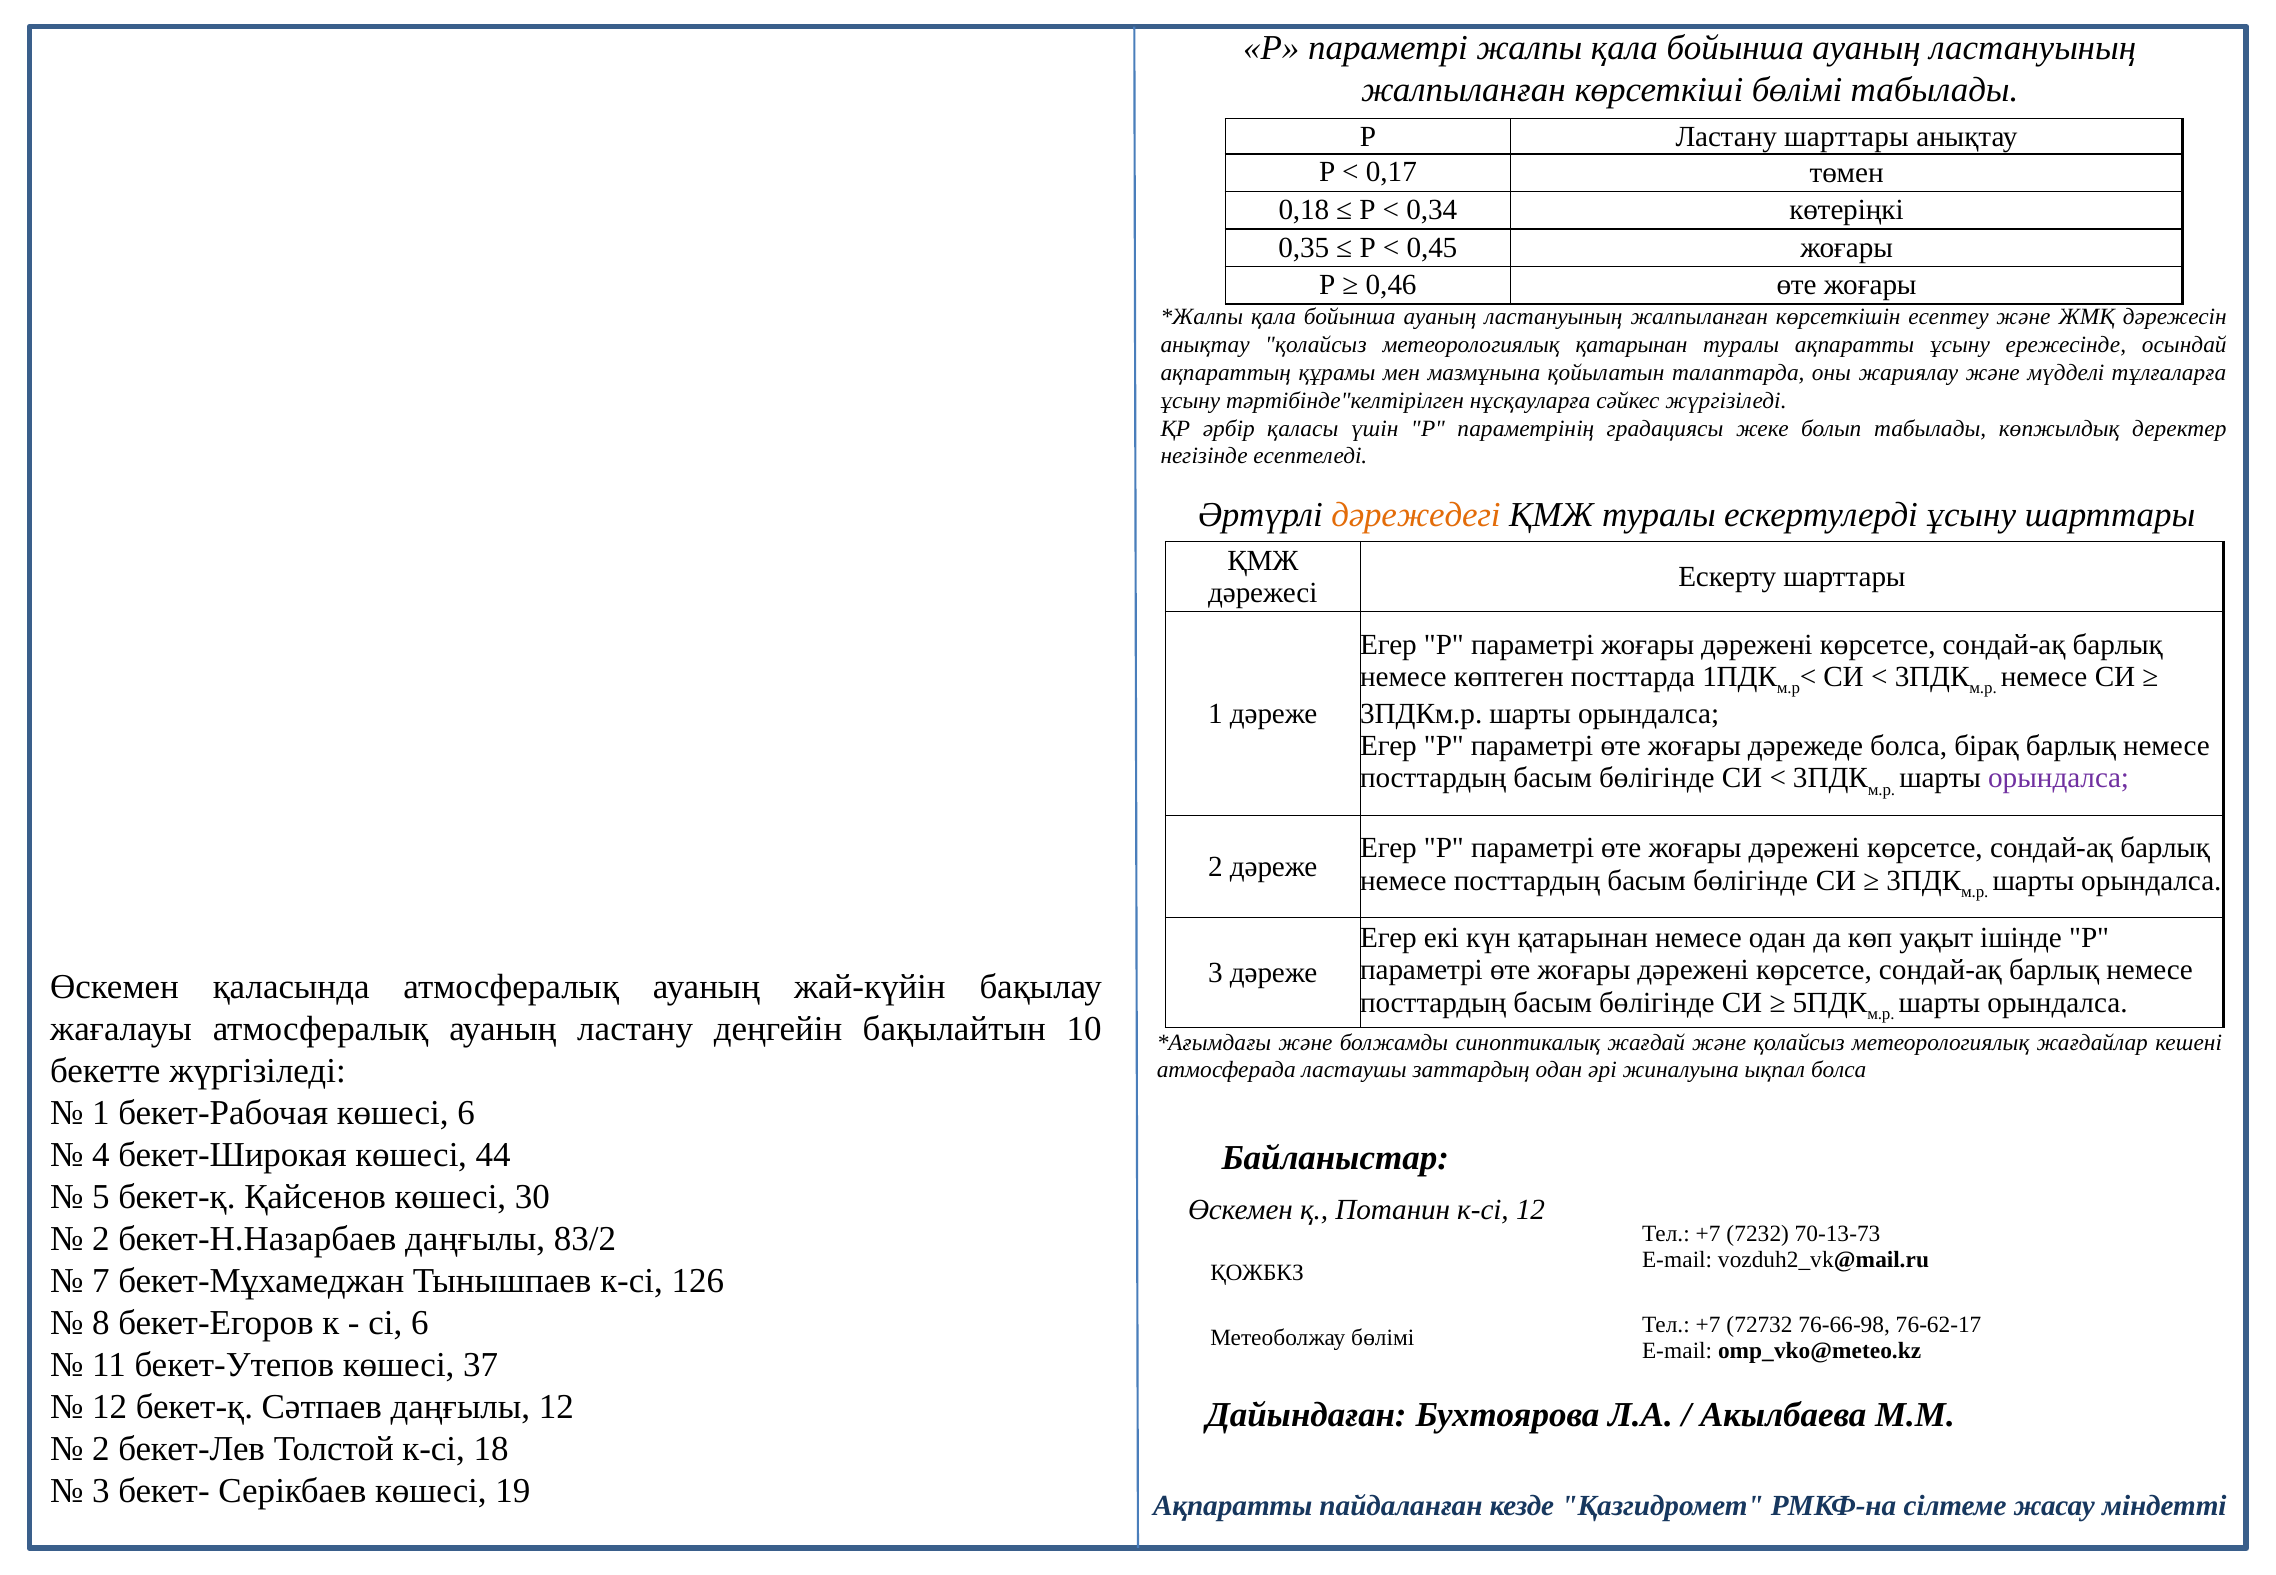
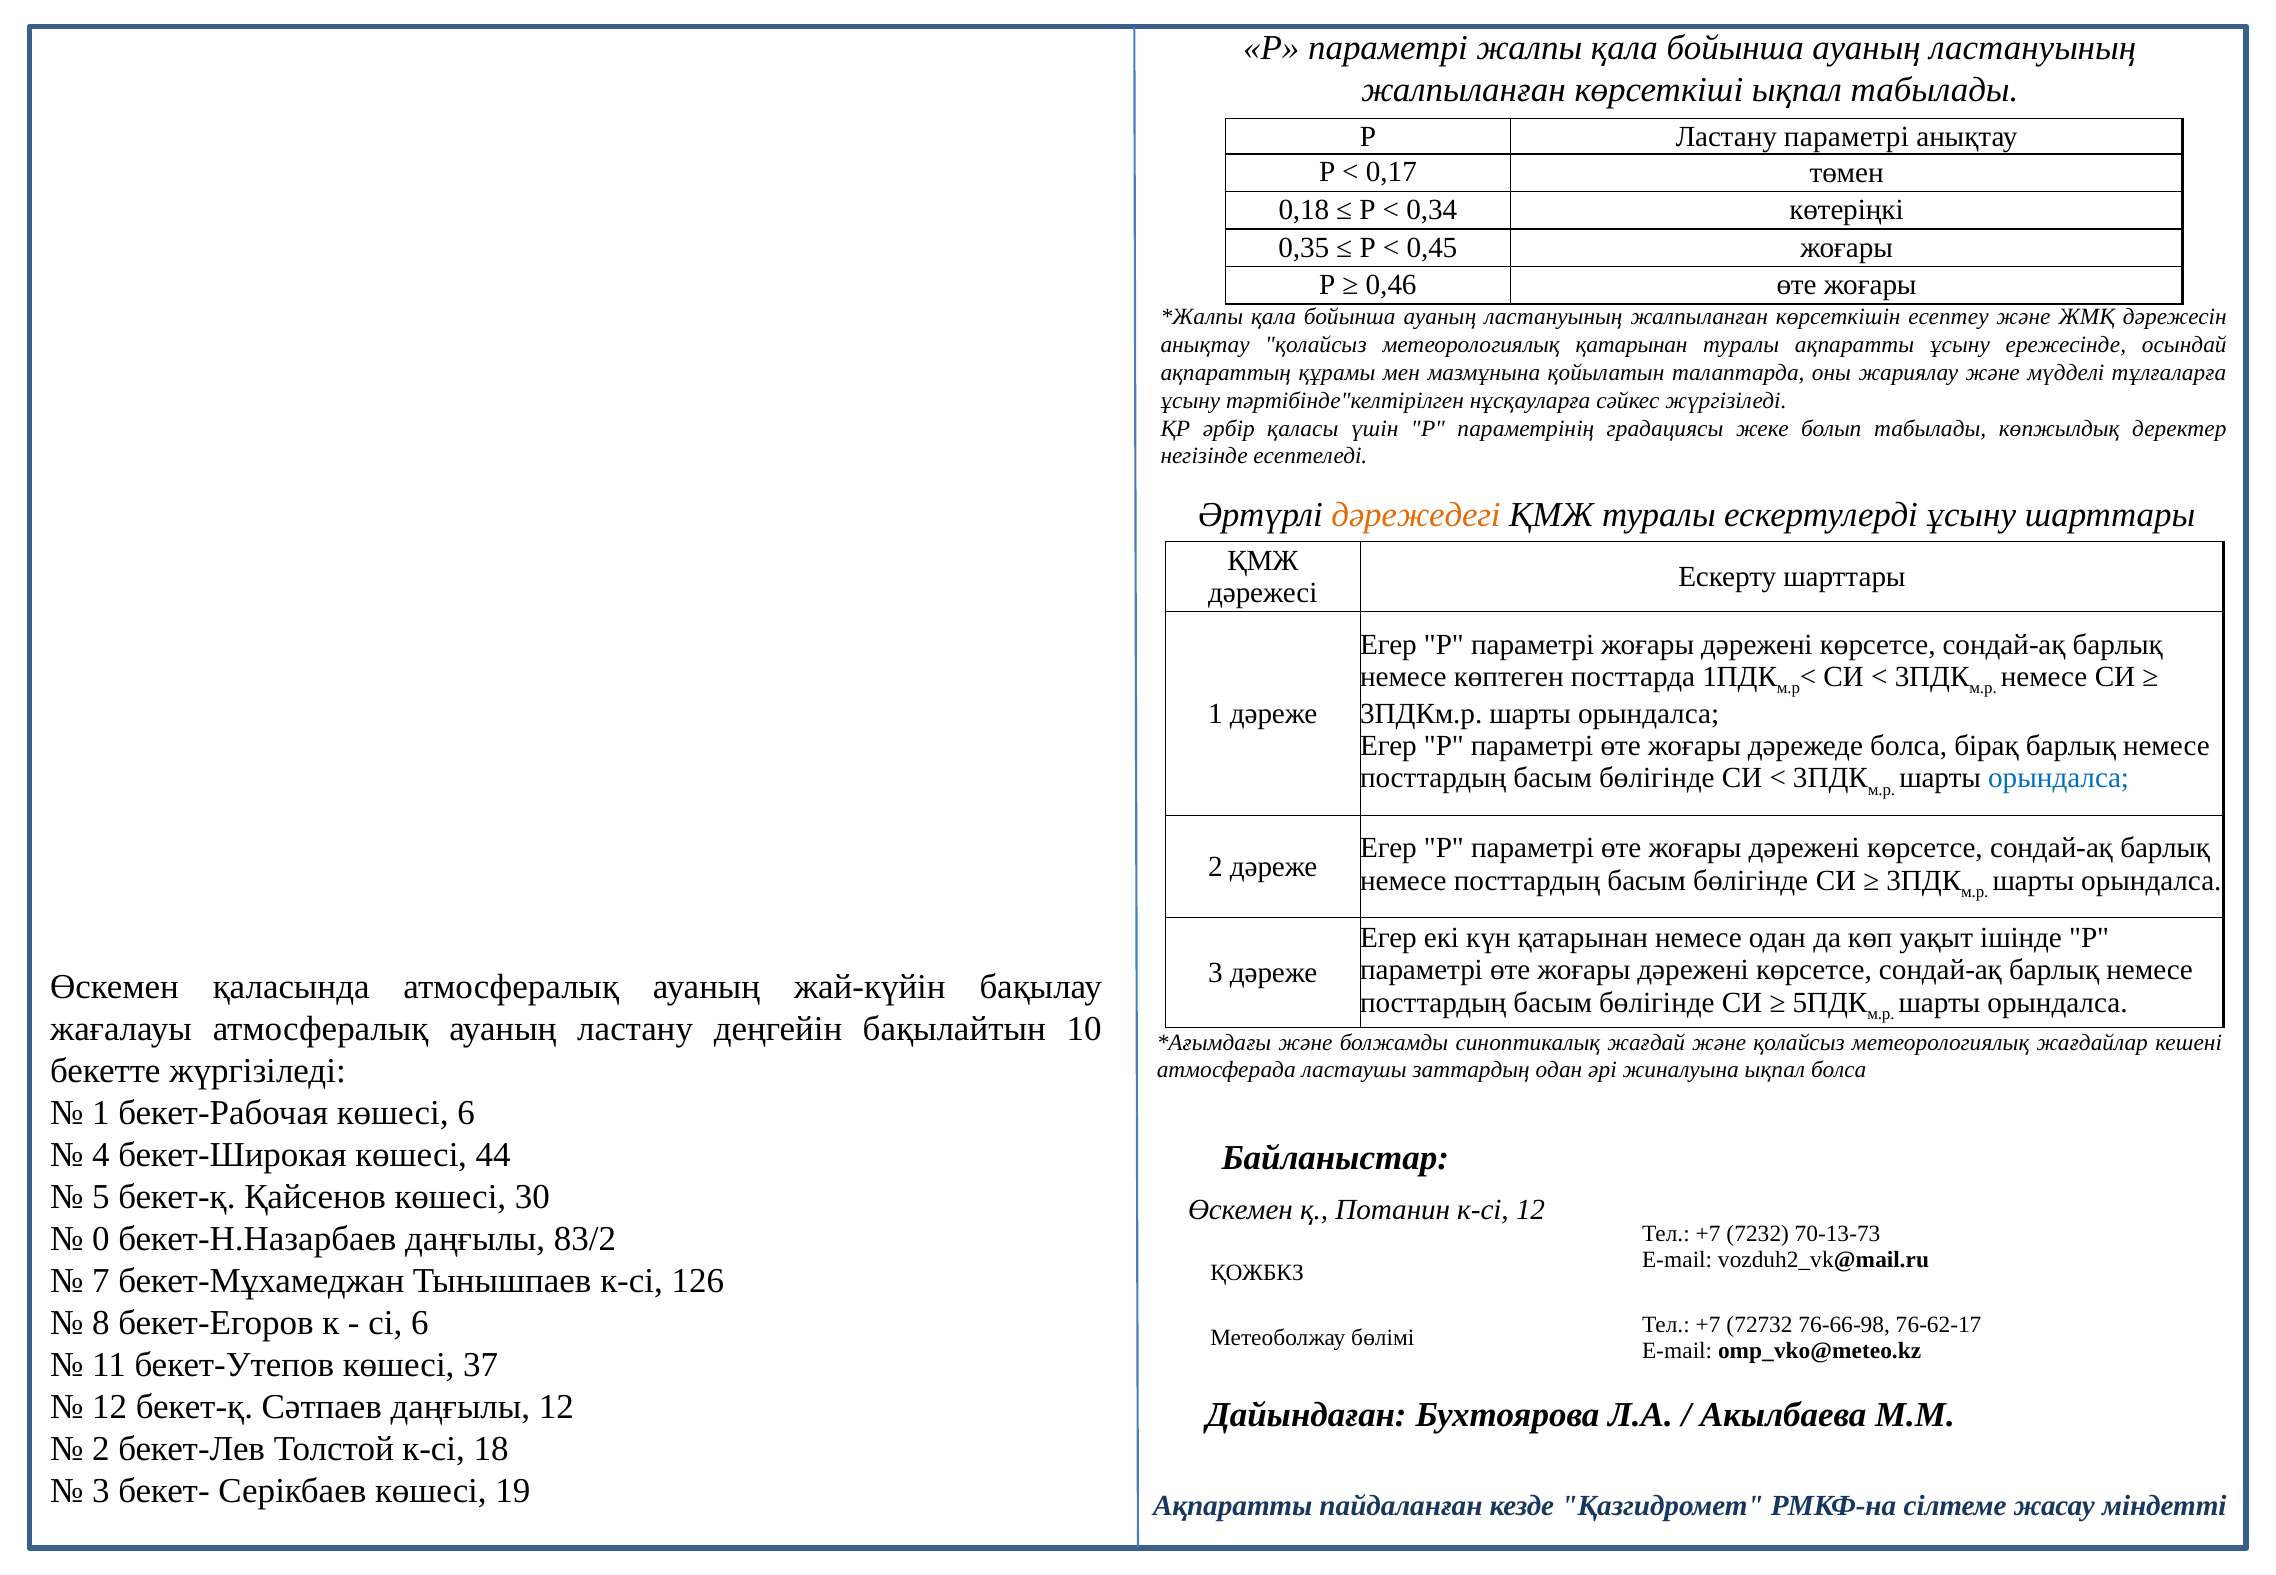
көрсеткіші бөлімі: бөлімі -> ықпал
Ластану шарттары: шарттары -> параметрі
орындалса at (2059, 778) colour: purple -> blue
2 at (101, 1239): 2 -> 0
